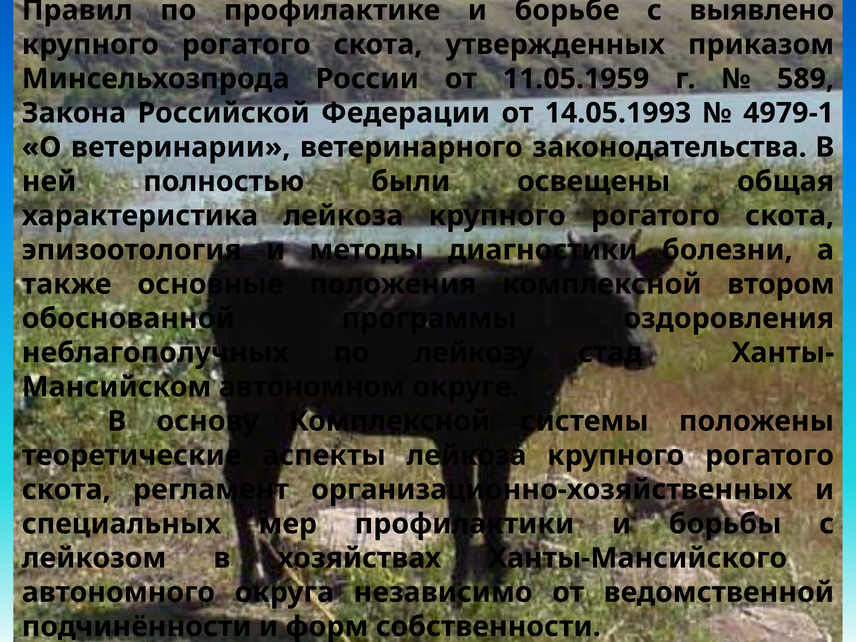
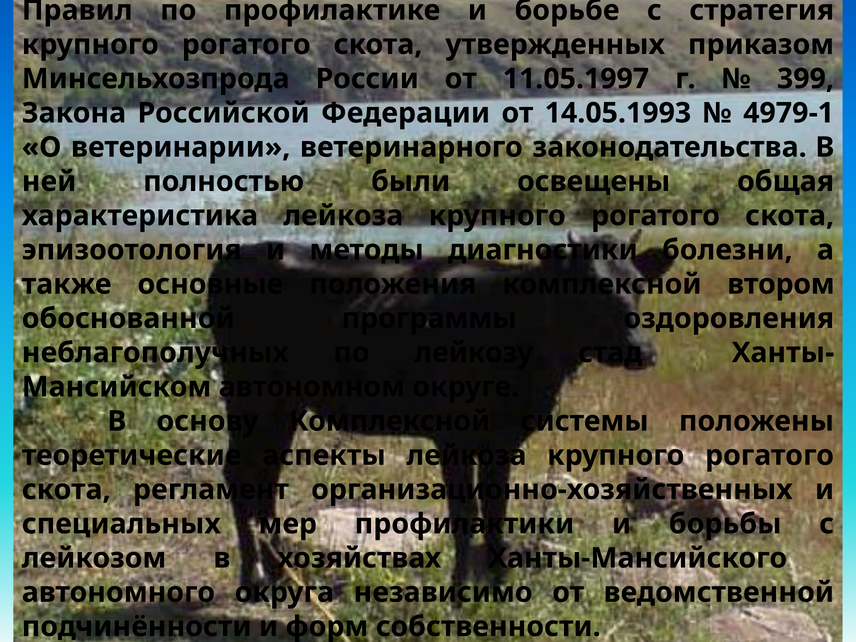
выявлено: выявлено -> стратегия
11.05.1959: 11.05.1959 -> 11.05.1997
589: 589 -> 399
